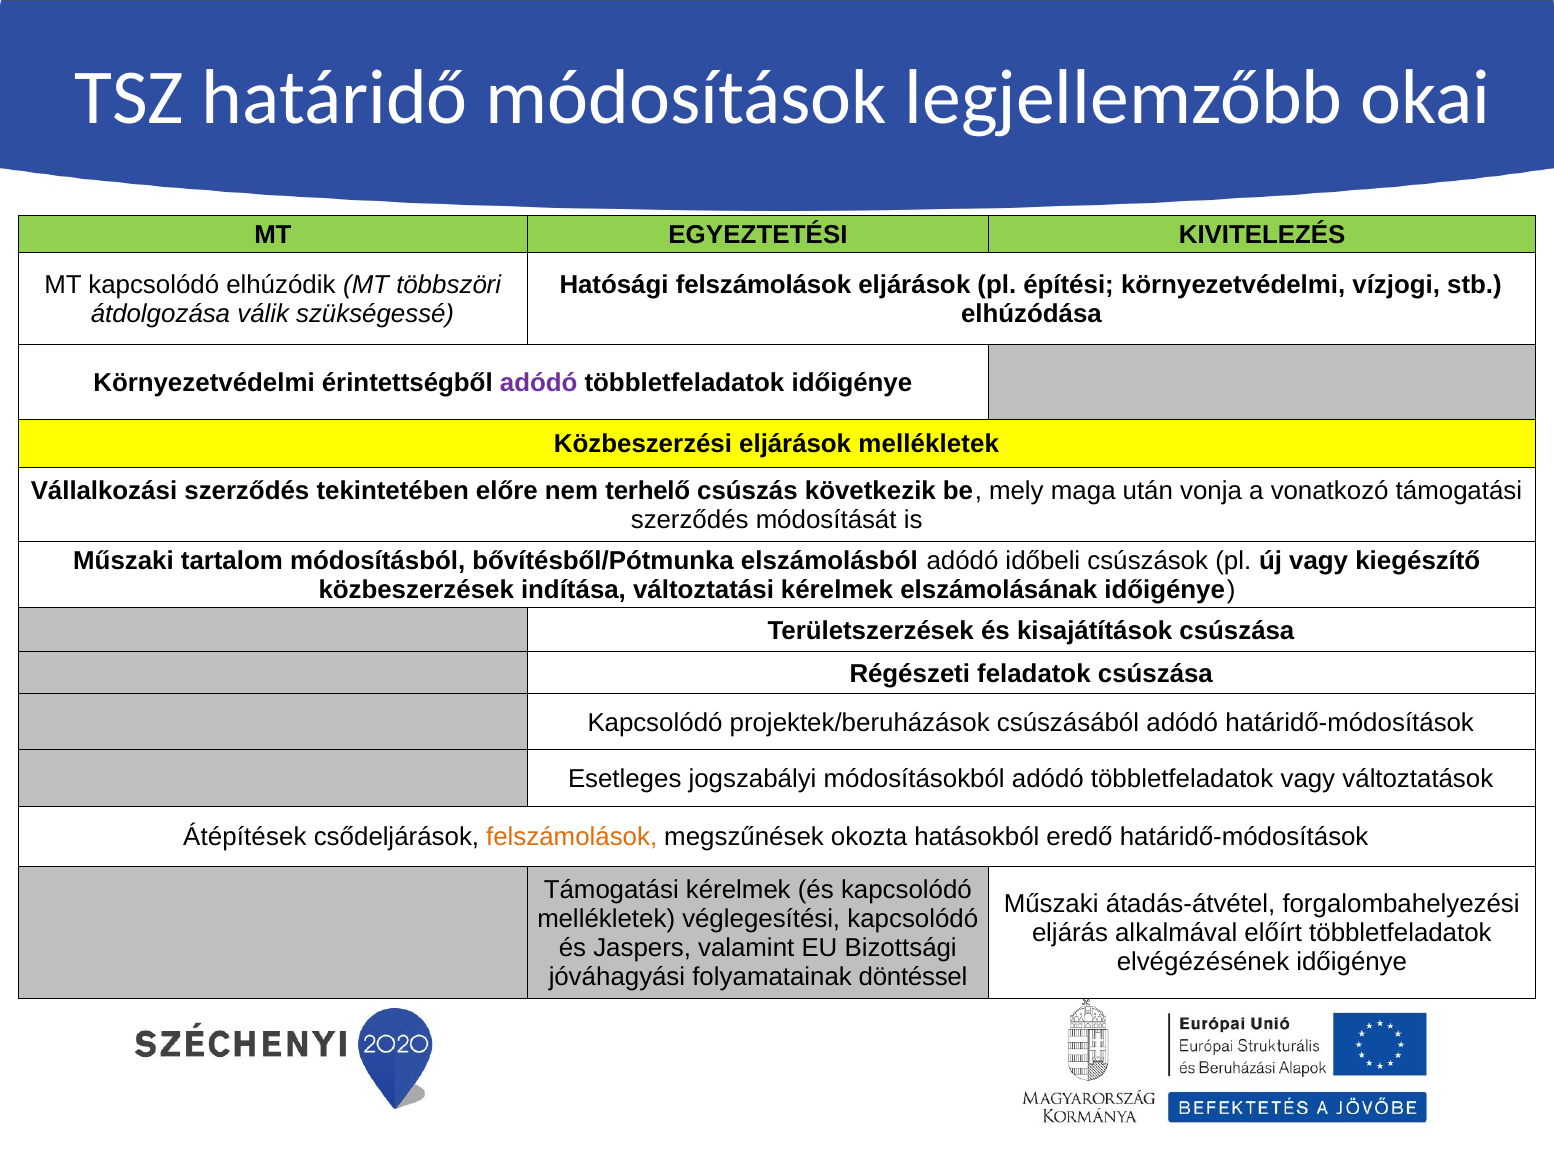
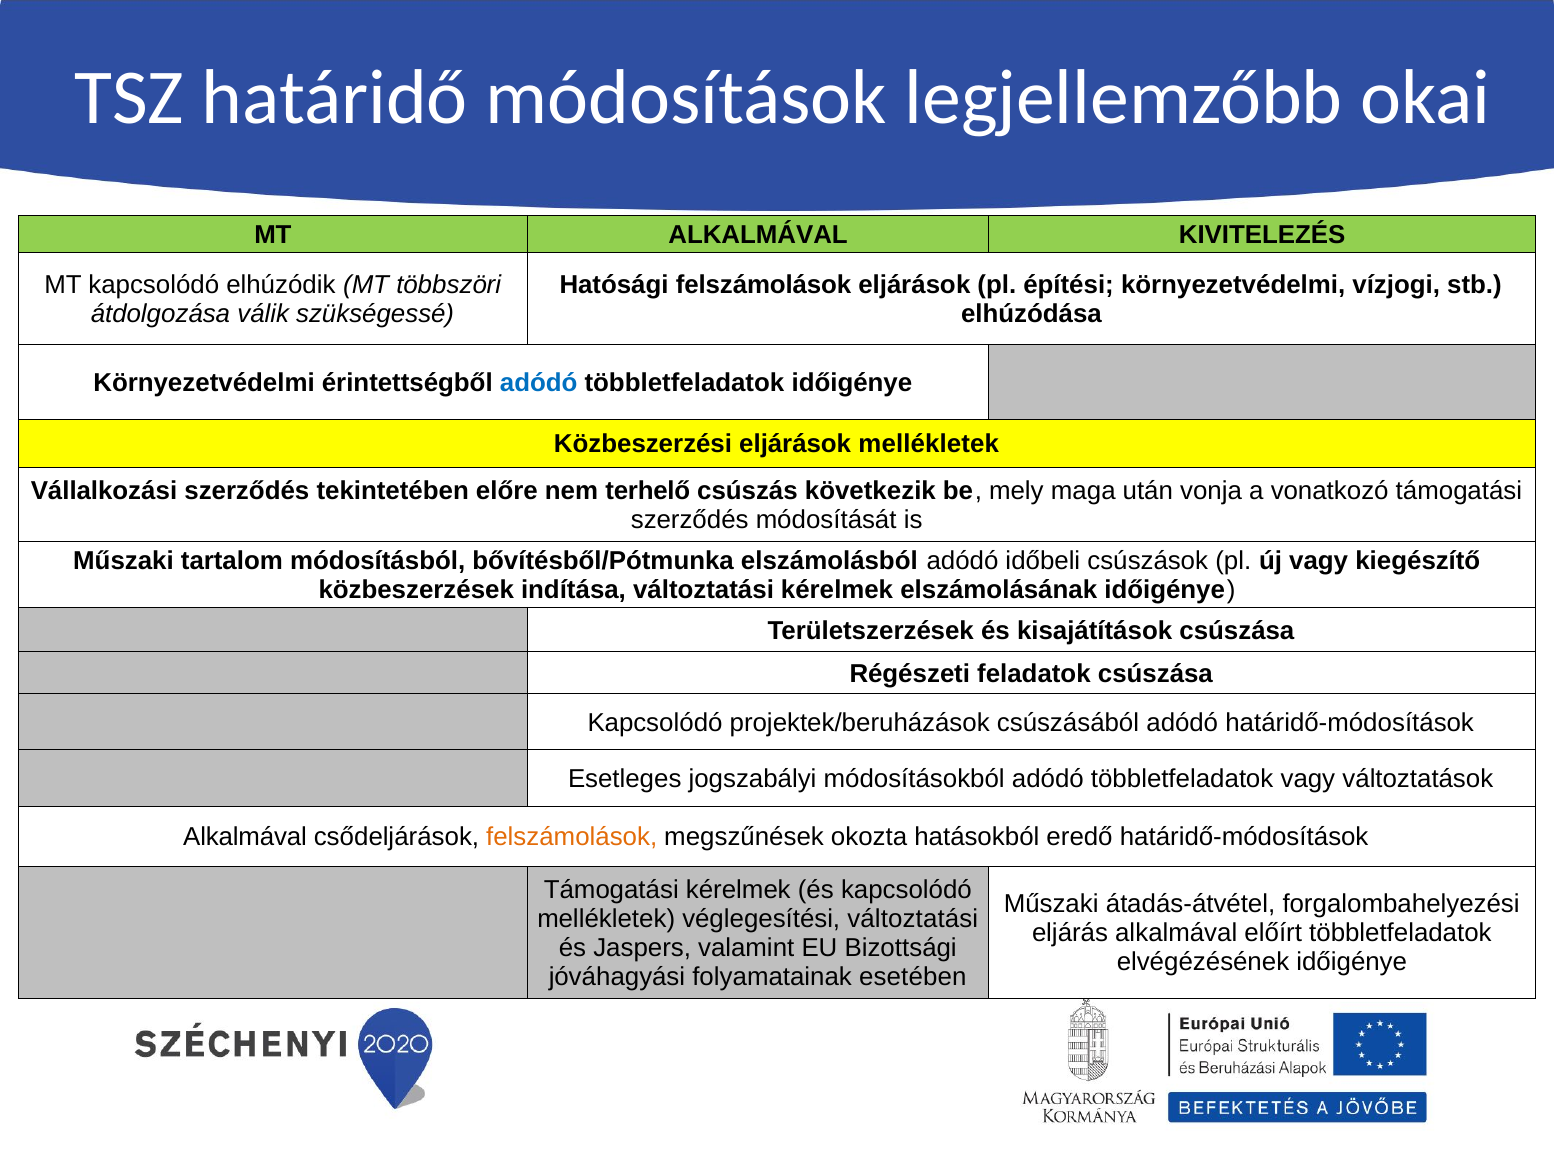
MT EGYEZTETÉSI: EGYEZTETÉSI -> ALKALMÁVAL
adódó at (539, 383) colour: purple -> blue
Átépítések at (245, 838): Átépítések -> Alkalmával
véglegesítési kapcsolódó: kapcsolódó -> változtatási
döntéssel: döntéssel -> esetében
